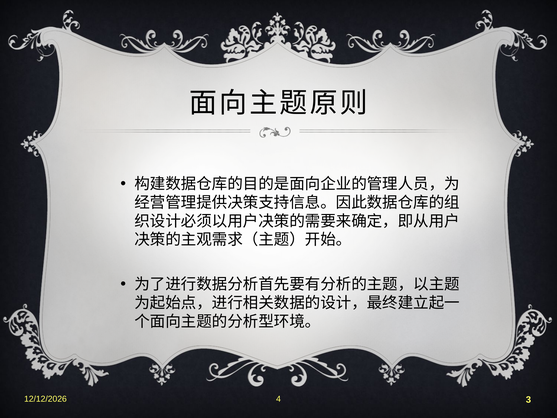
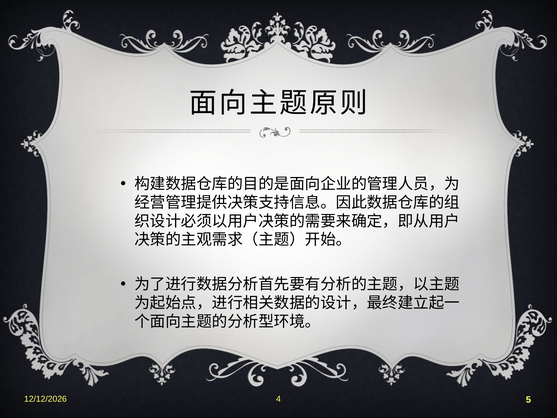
3: 3 -> 5
